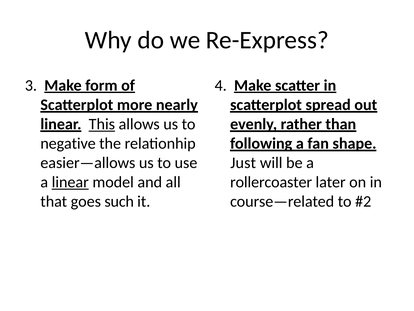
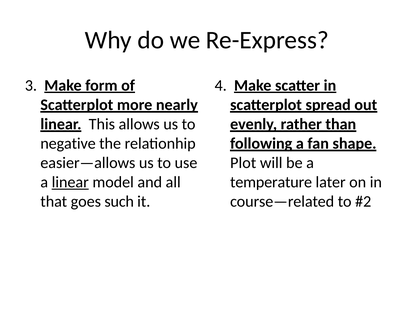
This underline: present -> none
Just: Just -> Plot
rollercoaster: rollercoaster -> temperature
